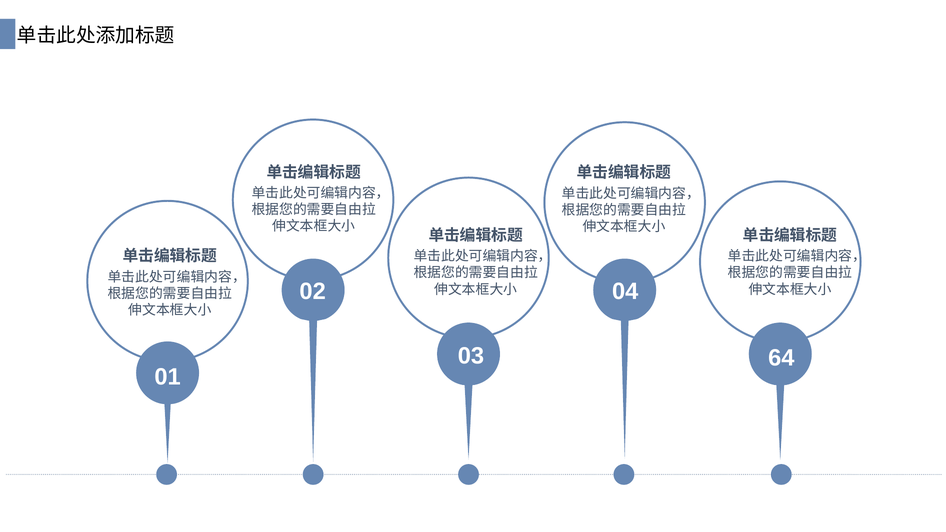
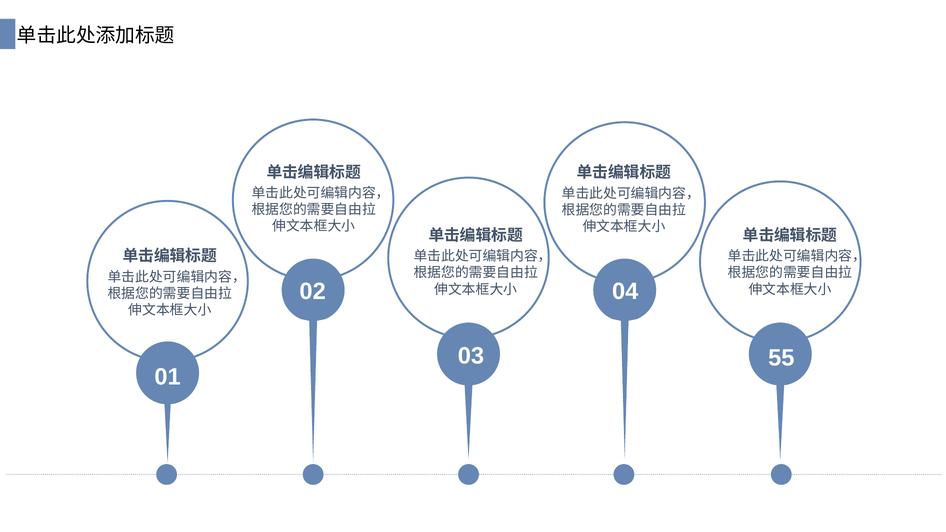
64: 64 -> 55
